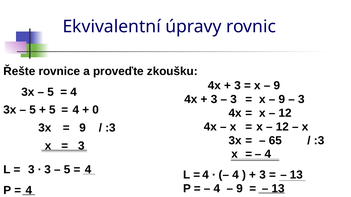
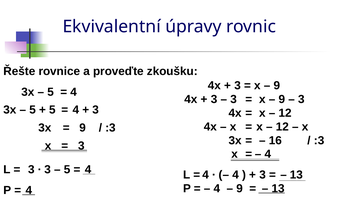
0 at (96, 110): 0 -> 3
65: 65 -> 16
